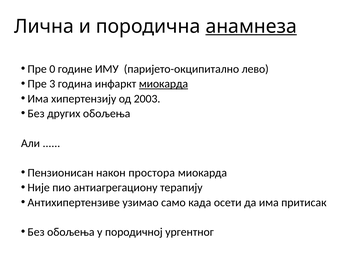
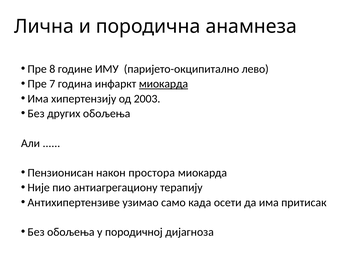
анамнеза underline: present -> none
0: 0 -> 8
3: 3 -> 7
ургентног: ургентног -> дијагноза
